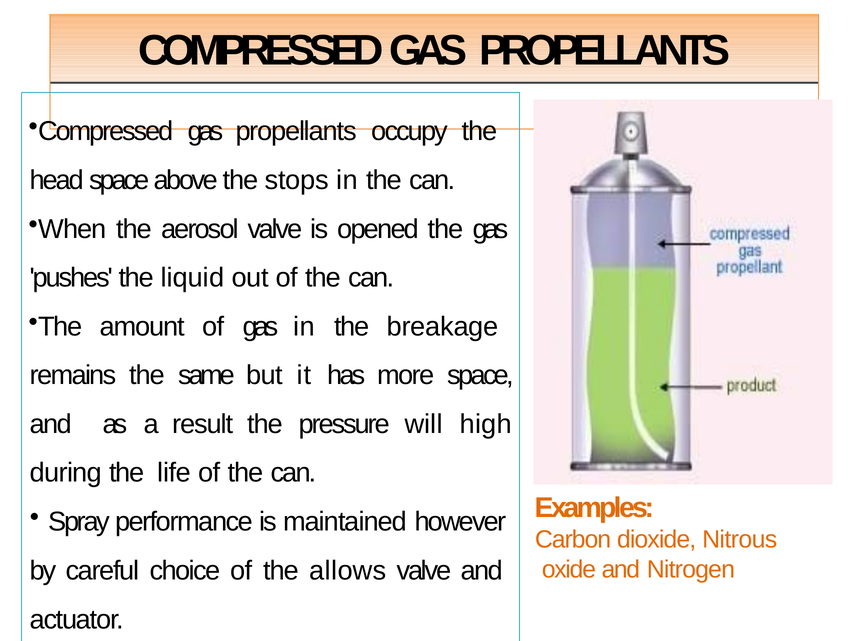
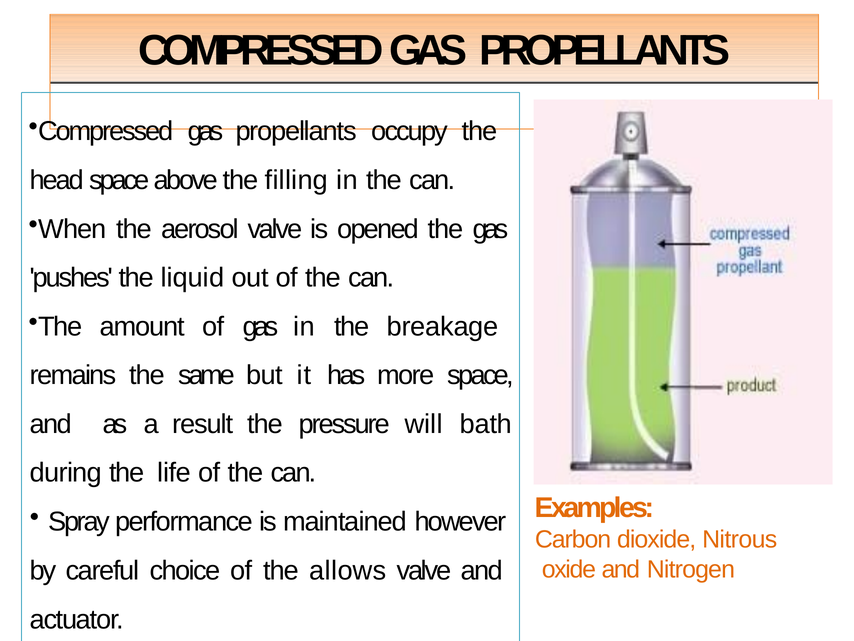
stops: stops -> filling
high: high -> bath
